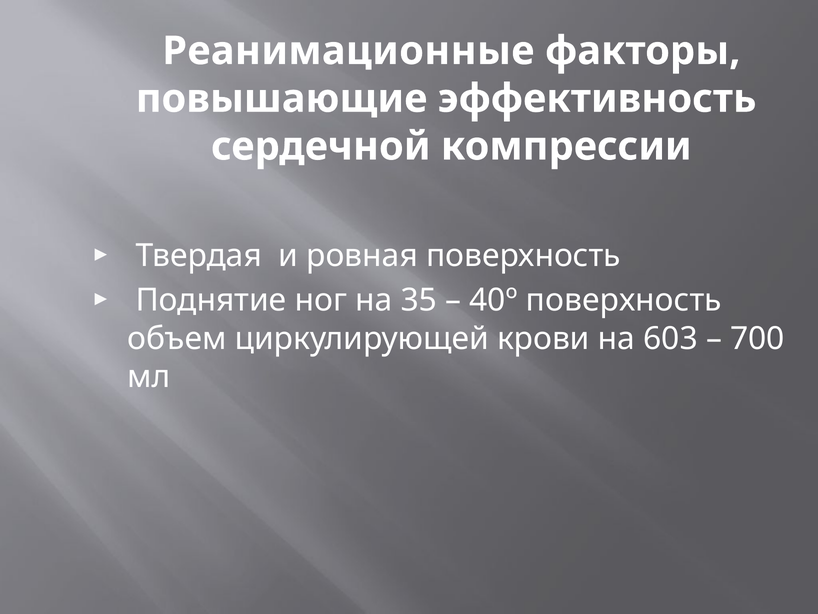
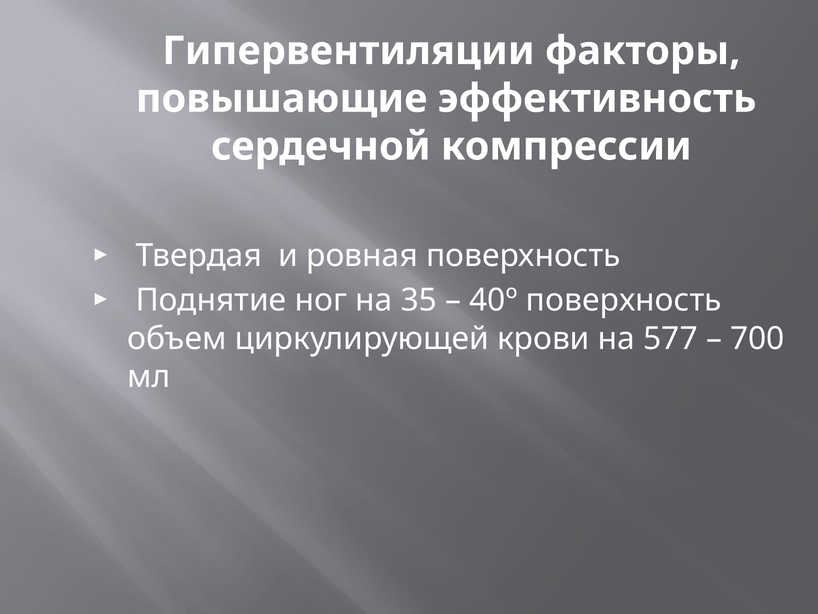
Реанимационные: Реанимационные -> Гипервентиляции
603: 603 -> 577
